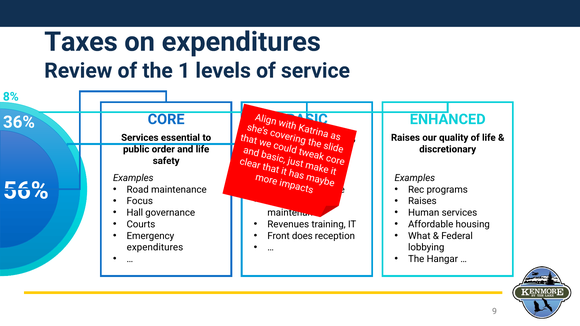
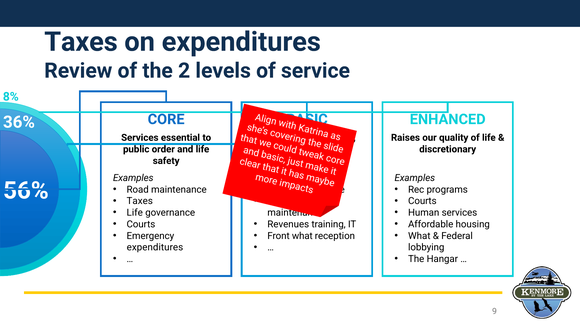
1: 1 -> 2
Focus at (140, 201): Focus -> Taxes
Raises at (422, 201): Raises -> Courts
Hall at (135, 213): Hall -> Life
Front does: does -> what
